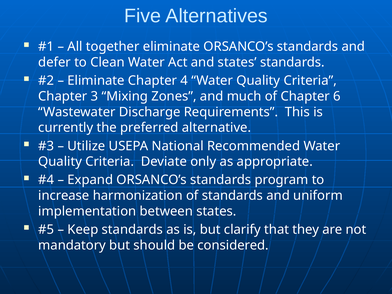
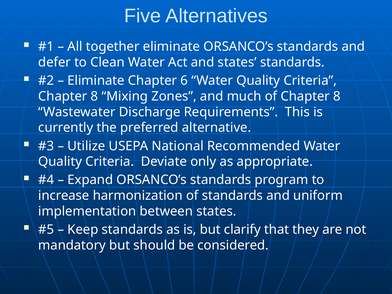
4: 4 -> 6
3 at (94, 96): 3 -> 8
of Chapter 6: 6 -> 8
